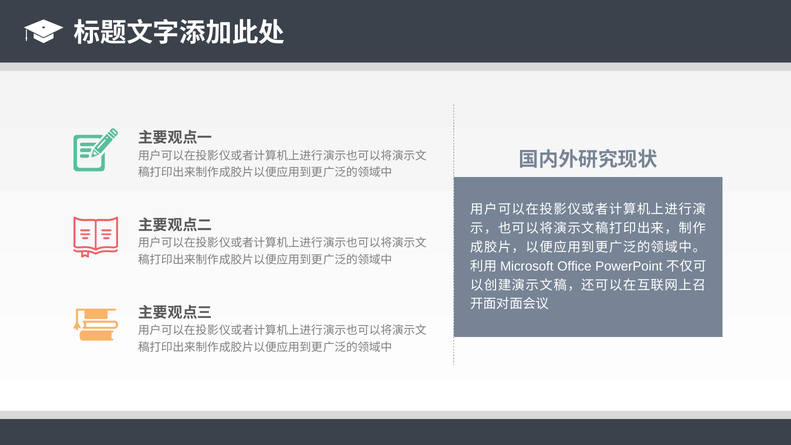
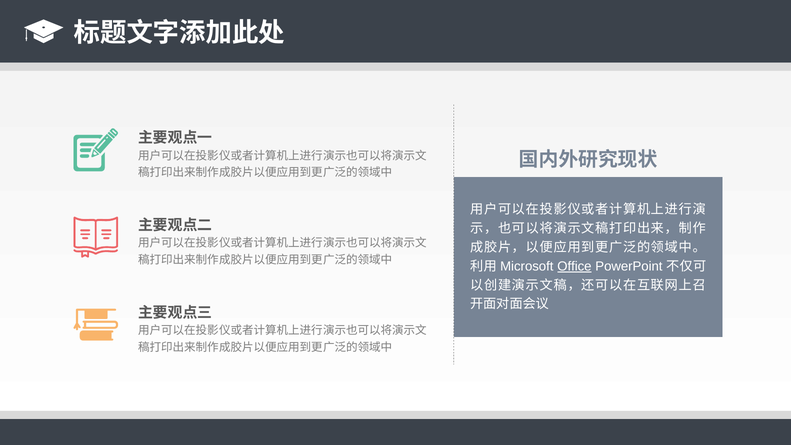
Office underline: none -> present
